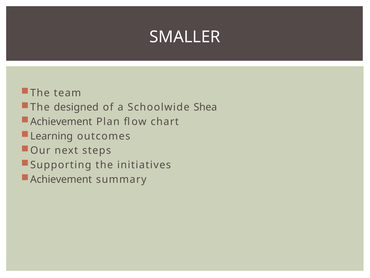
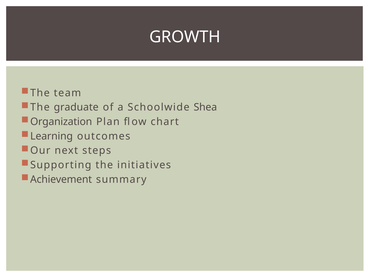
SMALLER: SMALLER -> GROWTH
designed: designed -> graduate
Achievement at (61, 121): Achievement -> Organization
